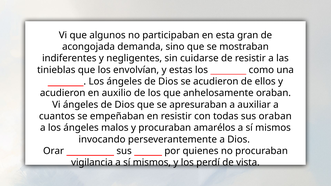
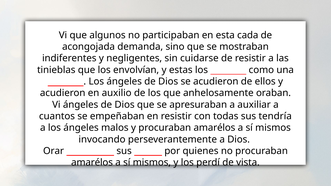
gran: gran -> cada
sus oraban: oraban -> tendría
vigilancia at (92, 163): vigilancia -> amarélos
